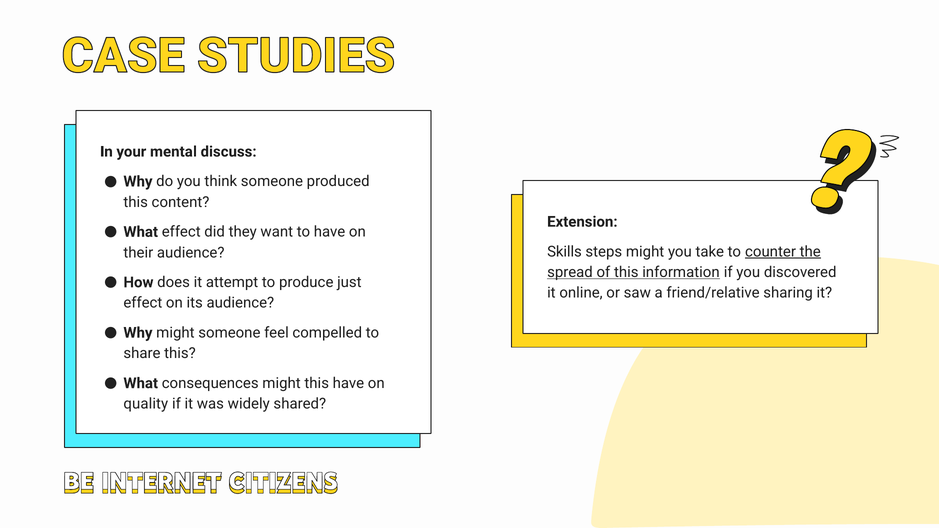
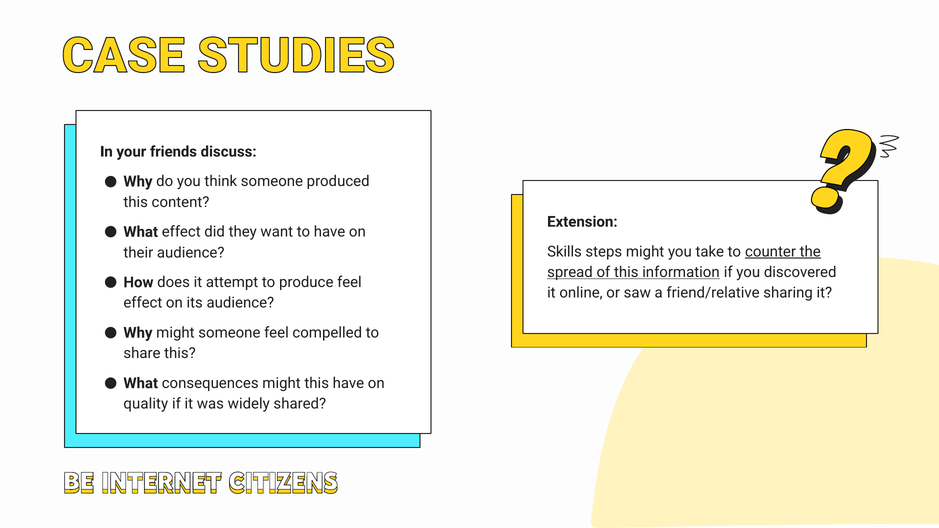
mental: mental -> friends
produce just: just -> feel
